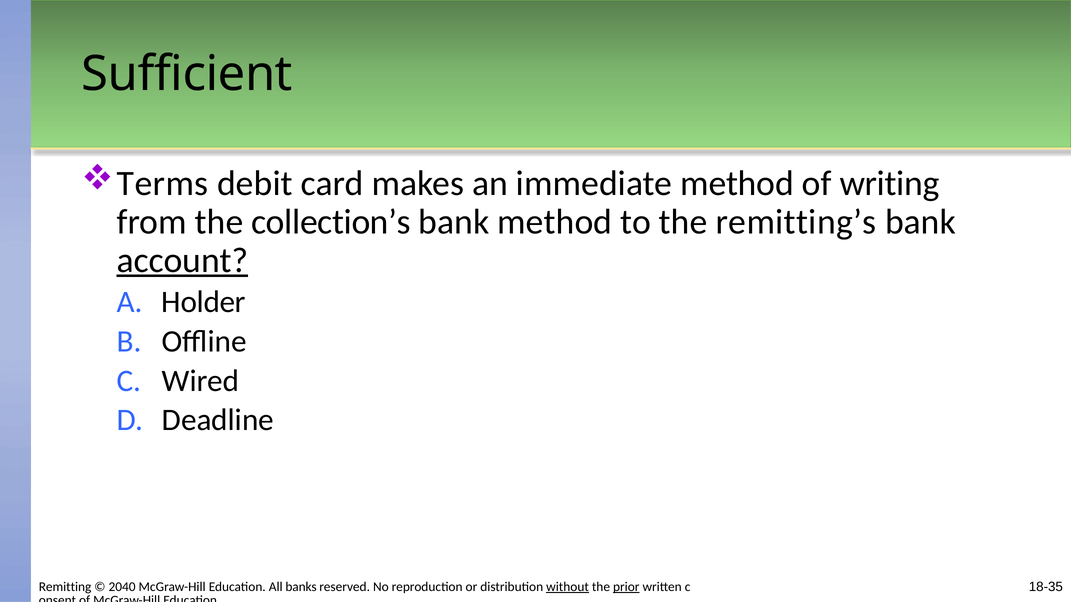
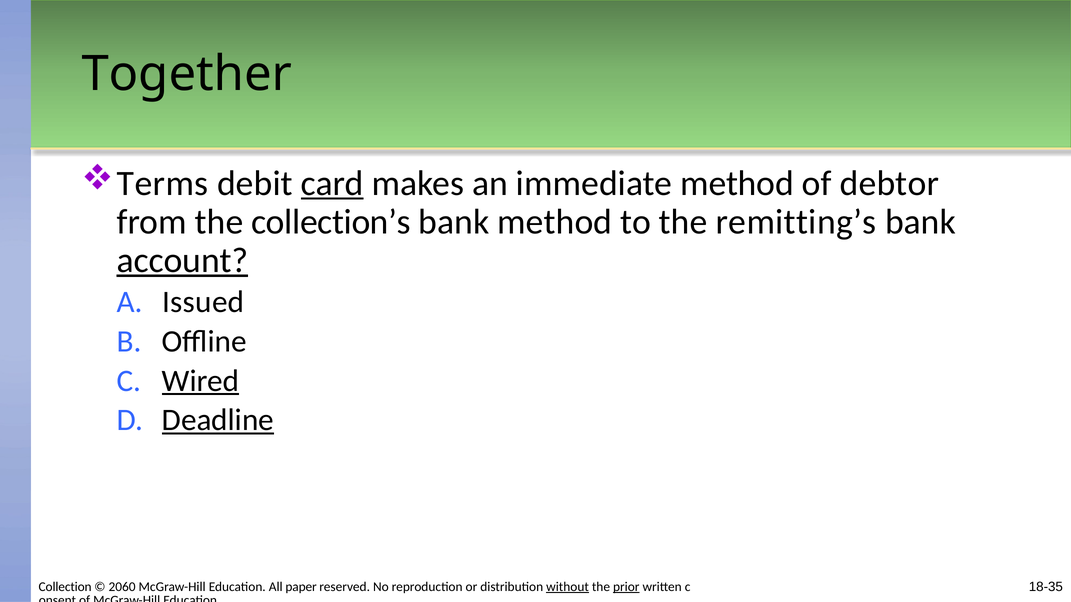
Sufficient: Sufficient -> Together
card underline: none -> present
writing: writing -> debtor
Holder: Holder -> Issued
Wired underline: none -> present
Deadline underline: none -> present
Remitting: Remitting -> Collection
2040: 2040 -> 2060
banks: banks -> paper
